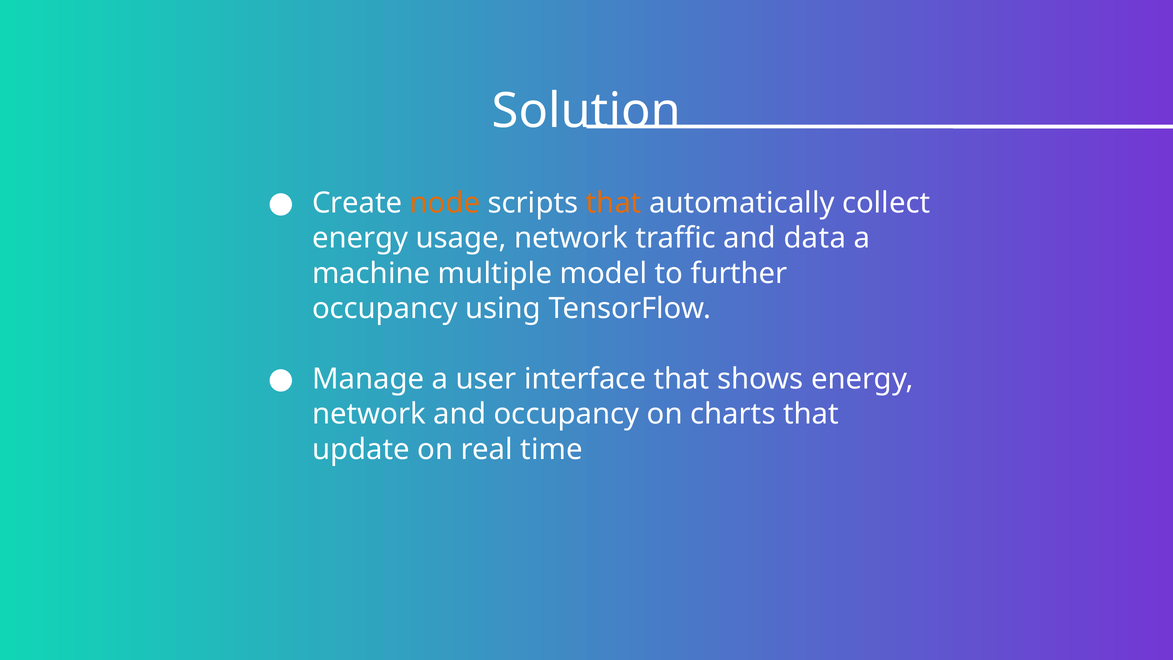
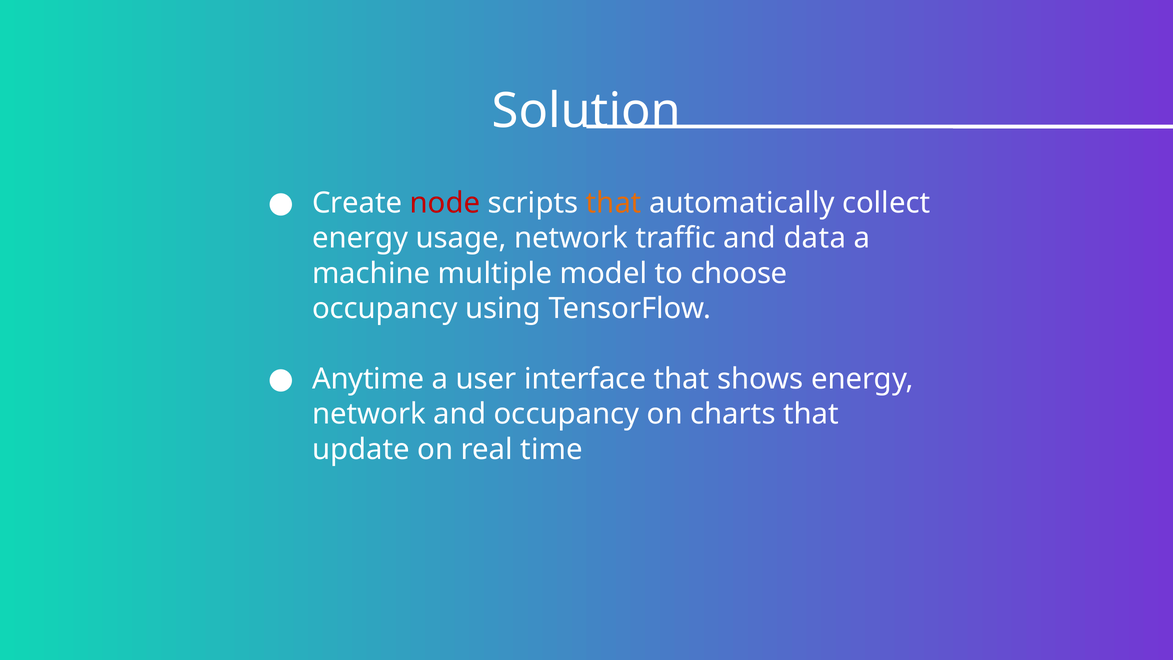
node colour: orange -> red
further: further -> choose
Manage: Manage -> Anytime
